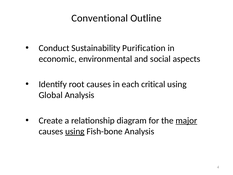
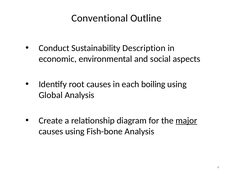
Purification: Purification -> Description
critical: critical -> boiling
using at (75, 131) underline: present -> none
